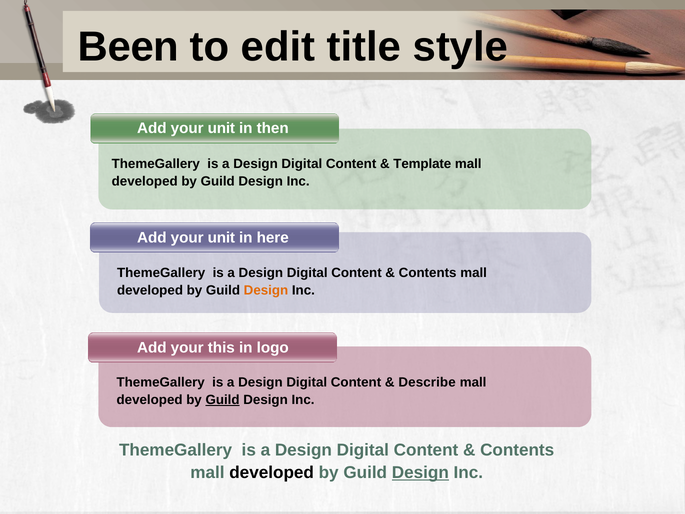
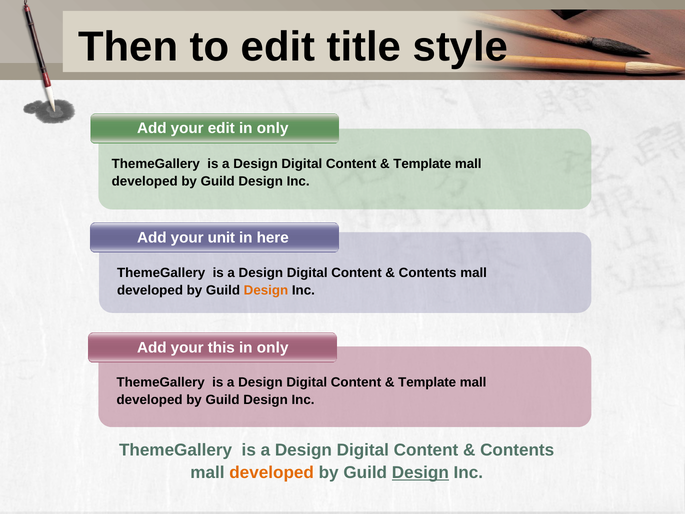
Been: Been -> Then
unit at (221, 128): unit -> edit
then at (273, 128): then -> only
logo at (273, 348): logo -> only
Describe at (427, 382): Describe -> Template
Guild at (223, 400) underline: present -> none
developed at (272, 473) colour: black -> orange
